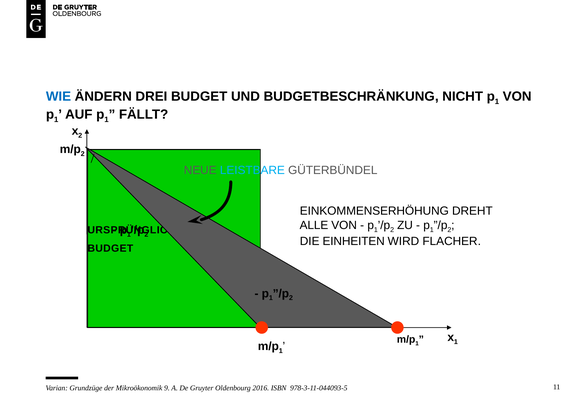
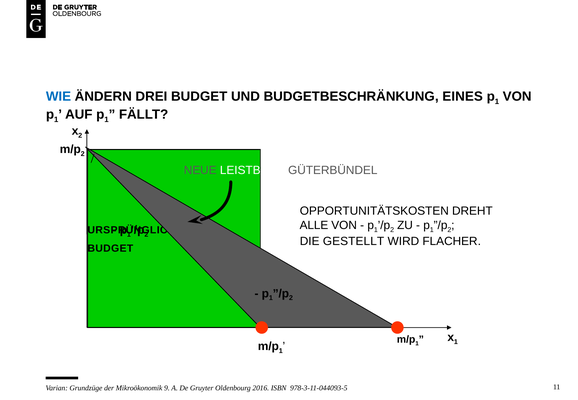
NICHT: NICHT -> EINES
LEISTBARE colour: light blue -> white
EINKOMMENSERHÖHUNG: EINKOMMENSERHÖHUNG -> OPPORTUNITÄTSKOSTEN
EINHEITEN: EINHEITEN -> GESTELLT
